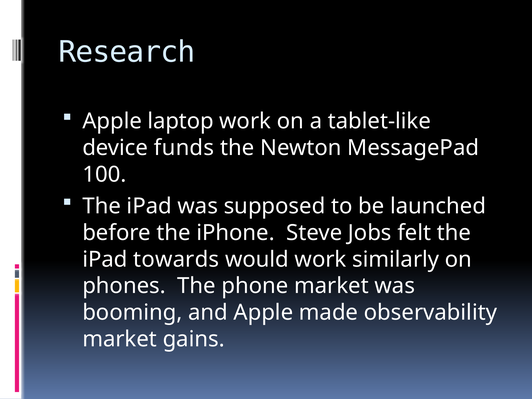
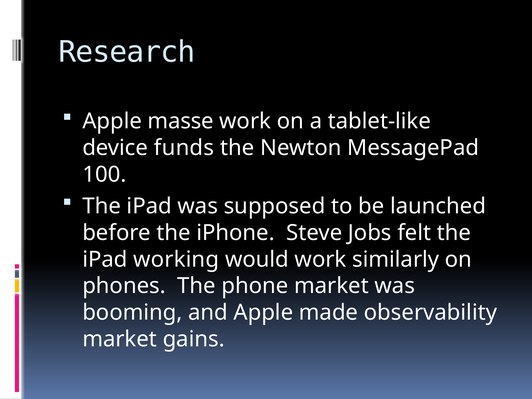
laptop: laptop -> masse
towards: towards -> working
